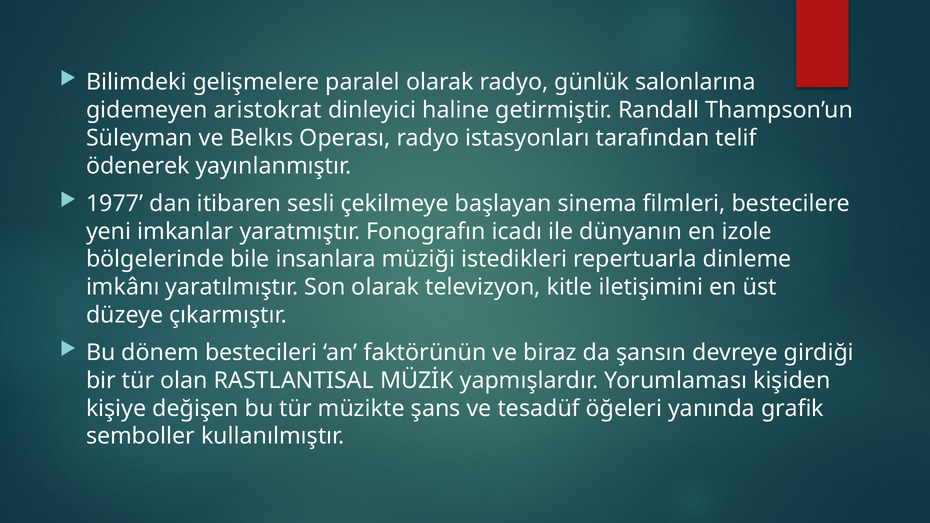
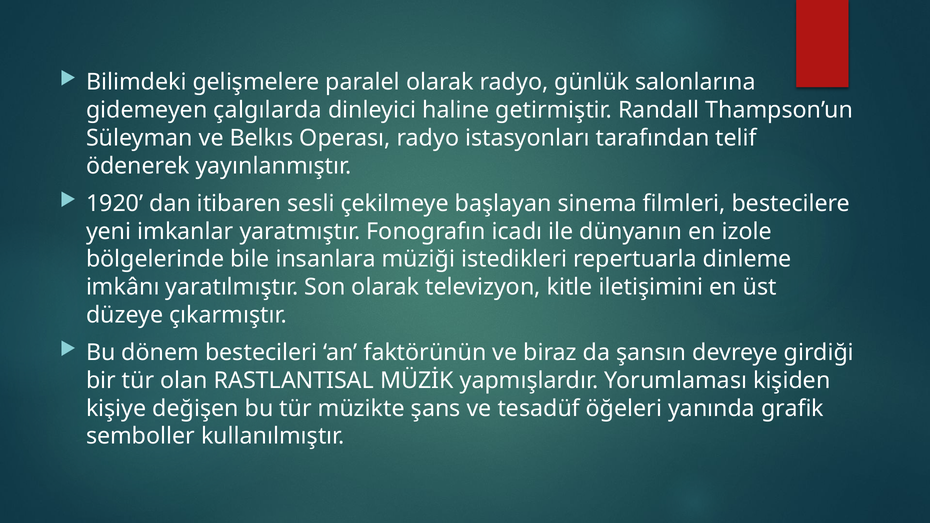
aristokrat: aristokrat -> çalgılarda
1977: 1977 -> 1920
